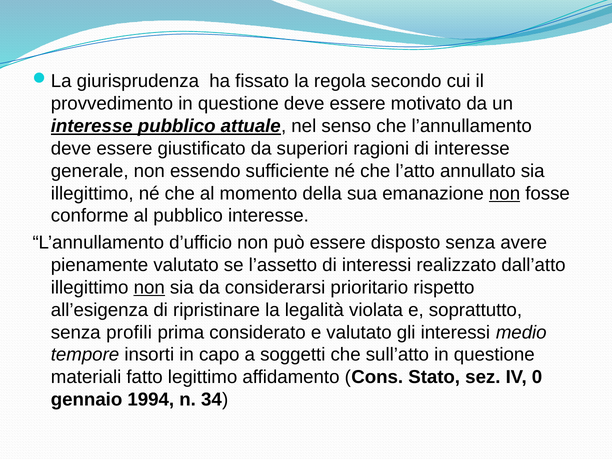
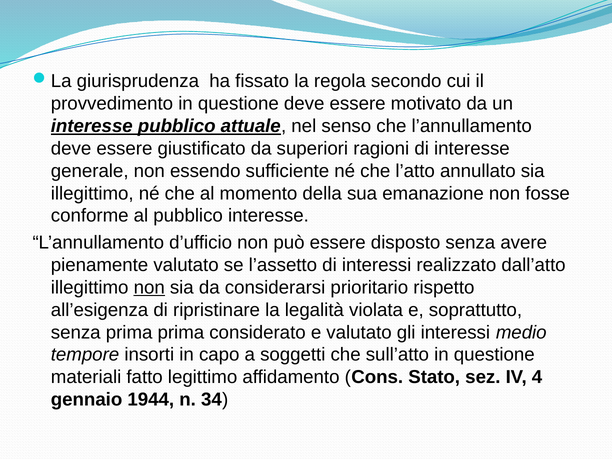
non at (505, 193) underline: present -> none
senza profili: profili -> prima
0: 0 -> 4
1994: 1994 -> 1944
